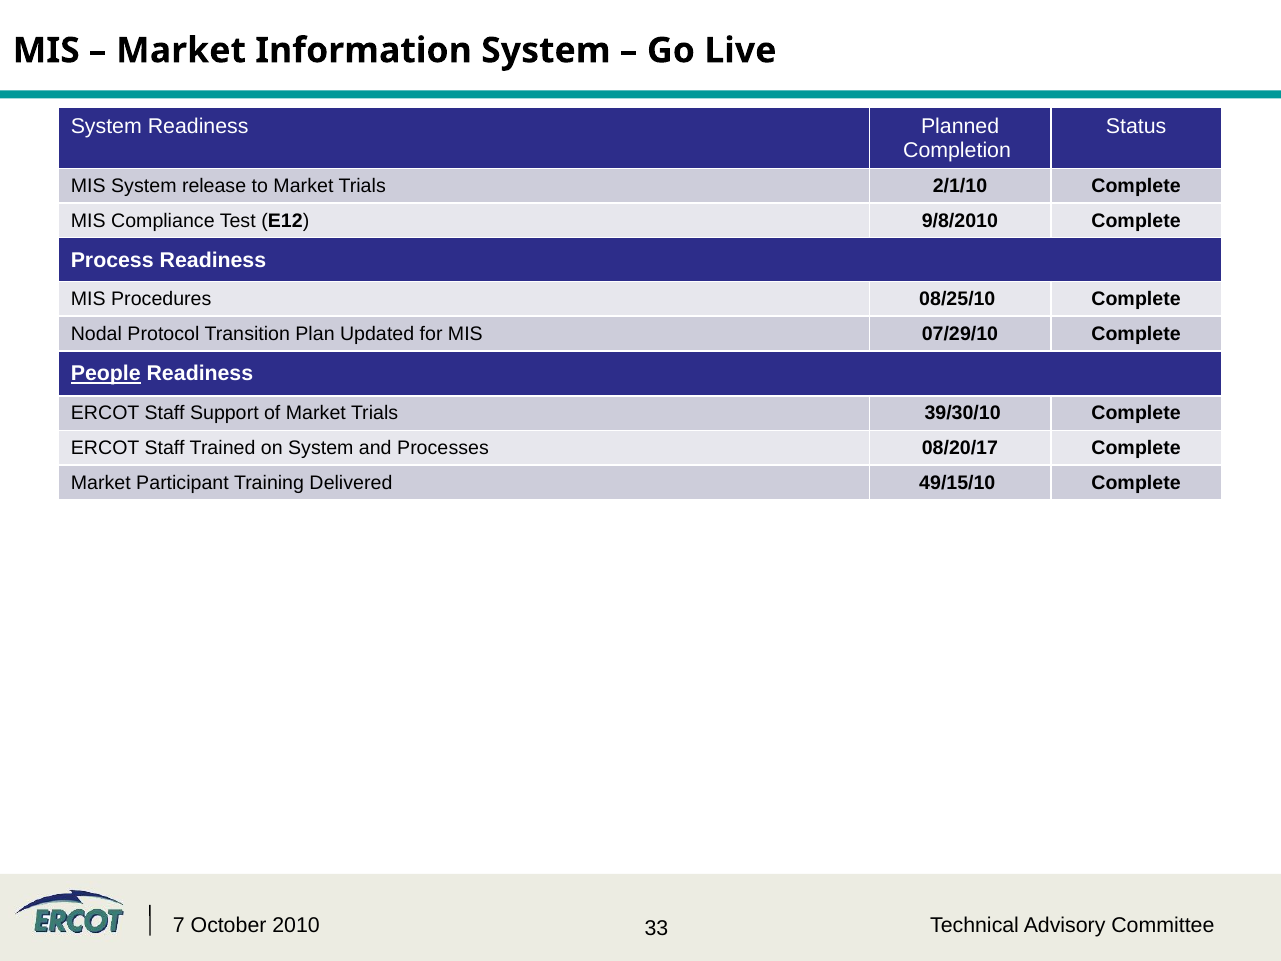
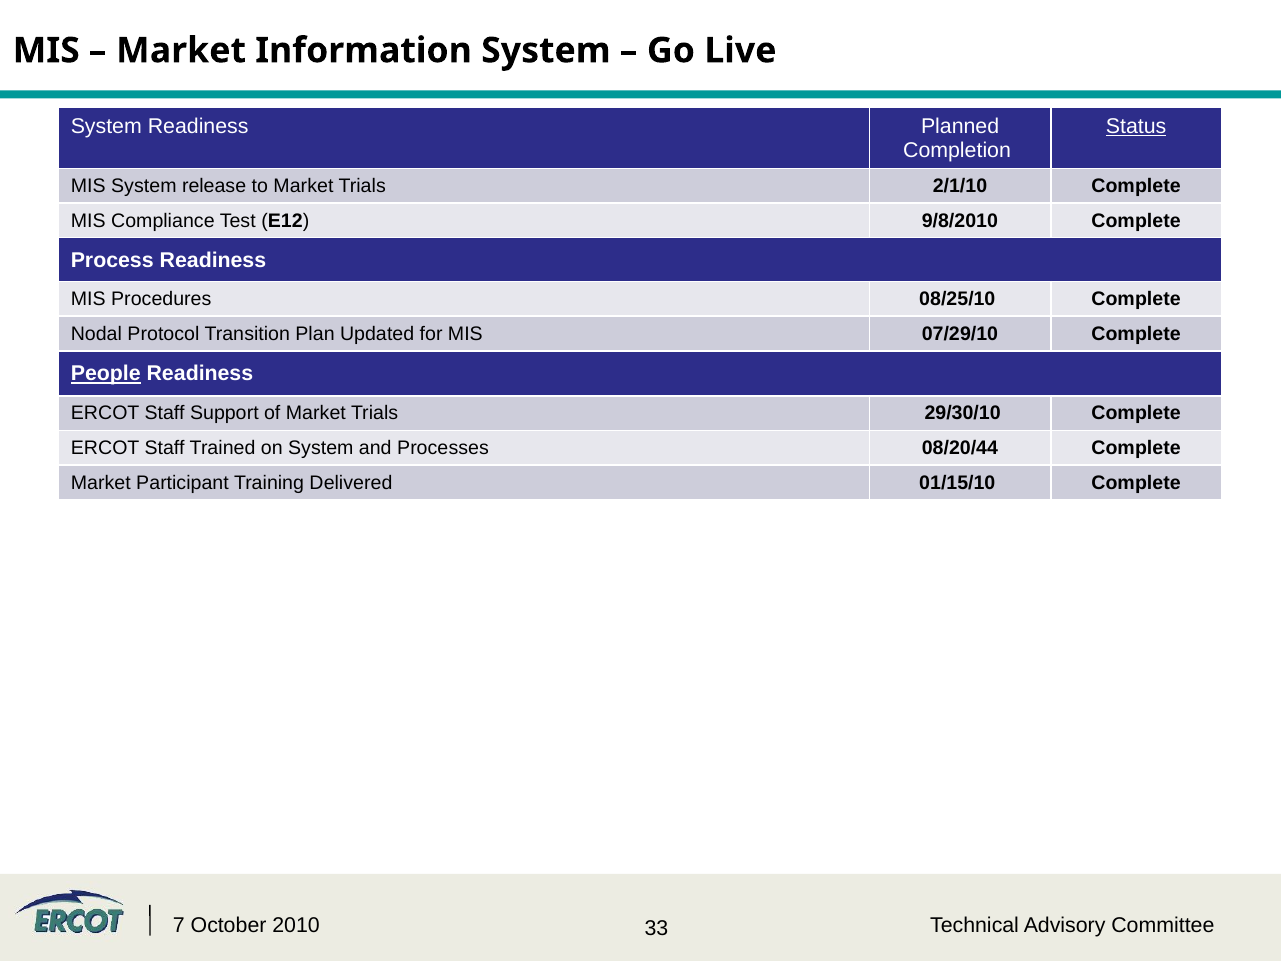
Status underline: none -> present
39/30/10: 39/30/10 -> 29/30/10
08/20/17: 08/20/17 -> 08/20/44
49/15/10: 49/15/10 -> 01/15/10
